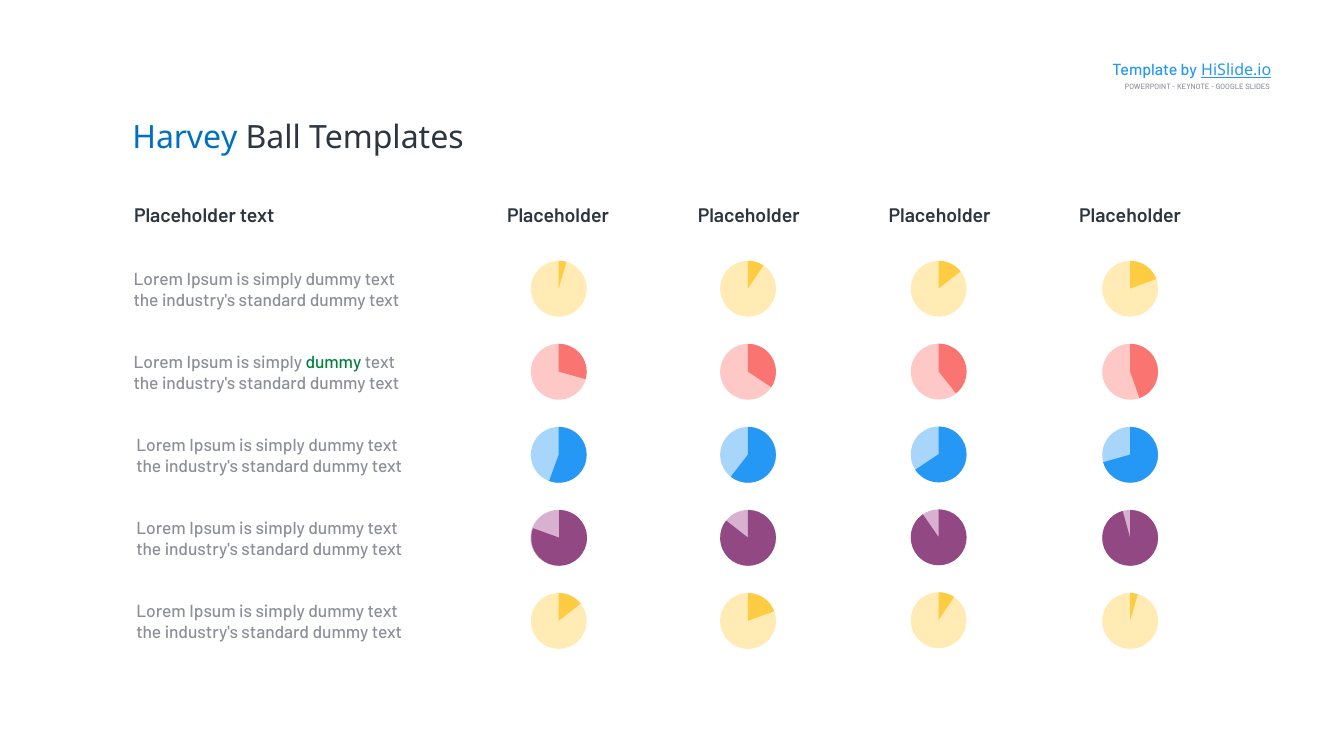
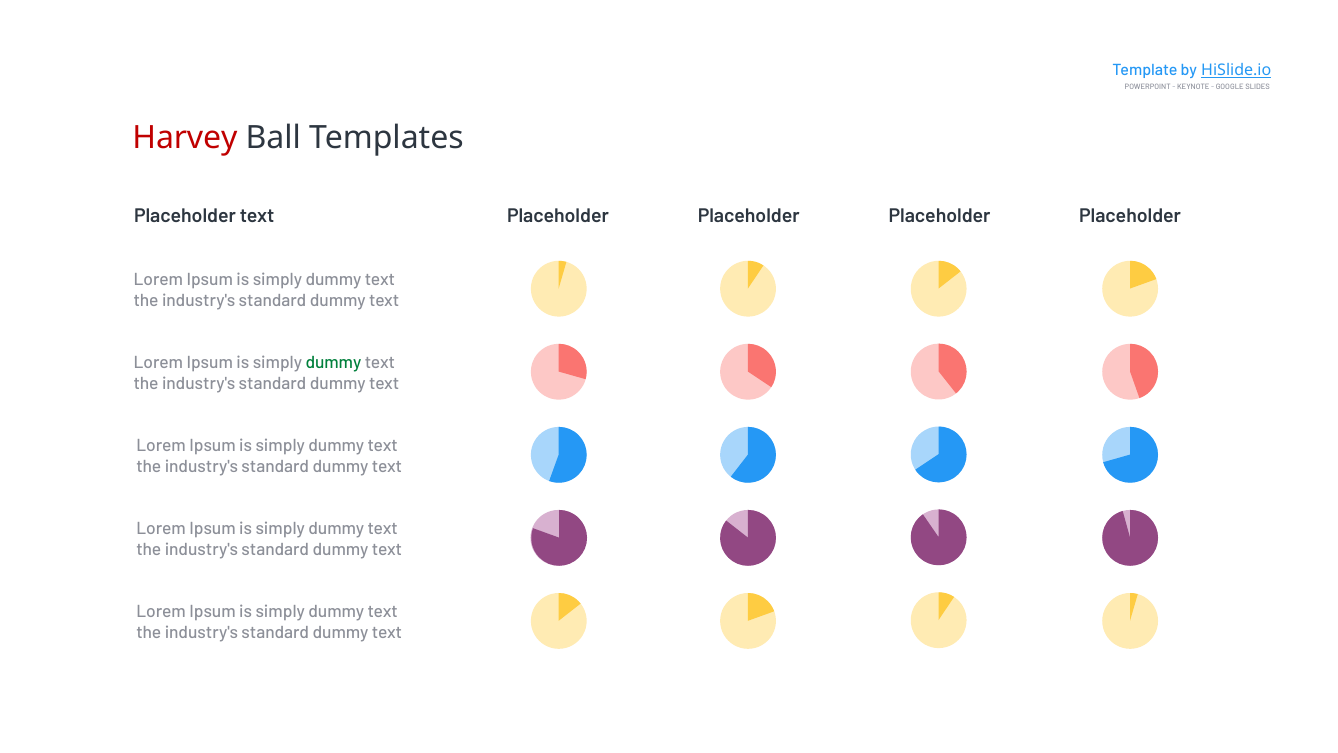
Harvey colour: blue -> red
